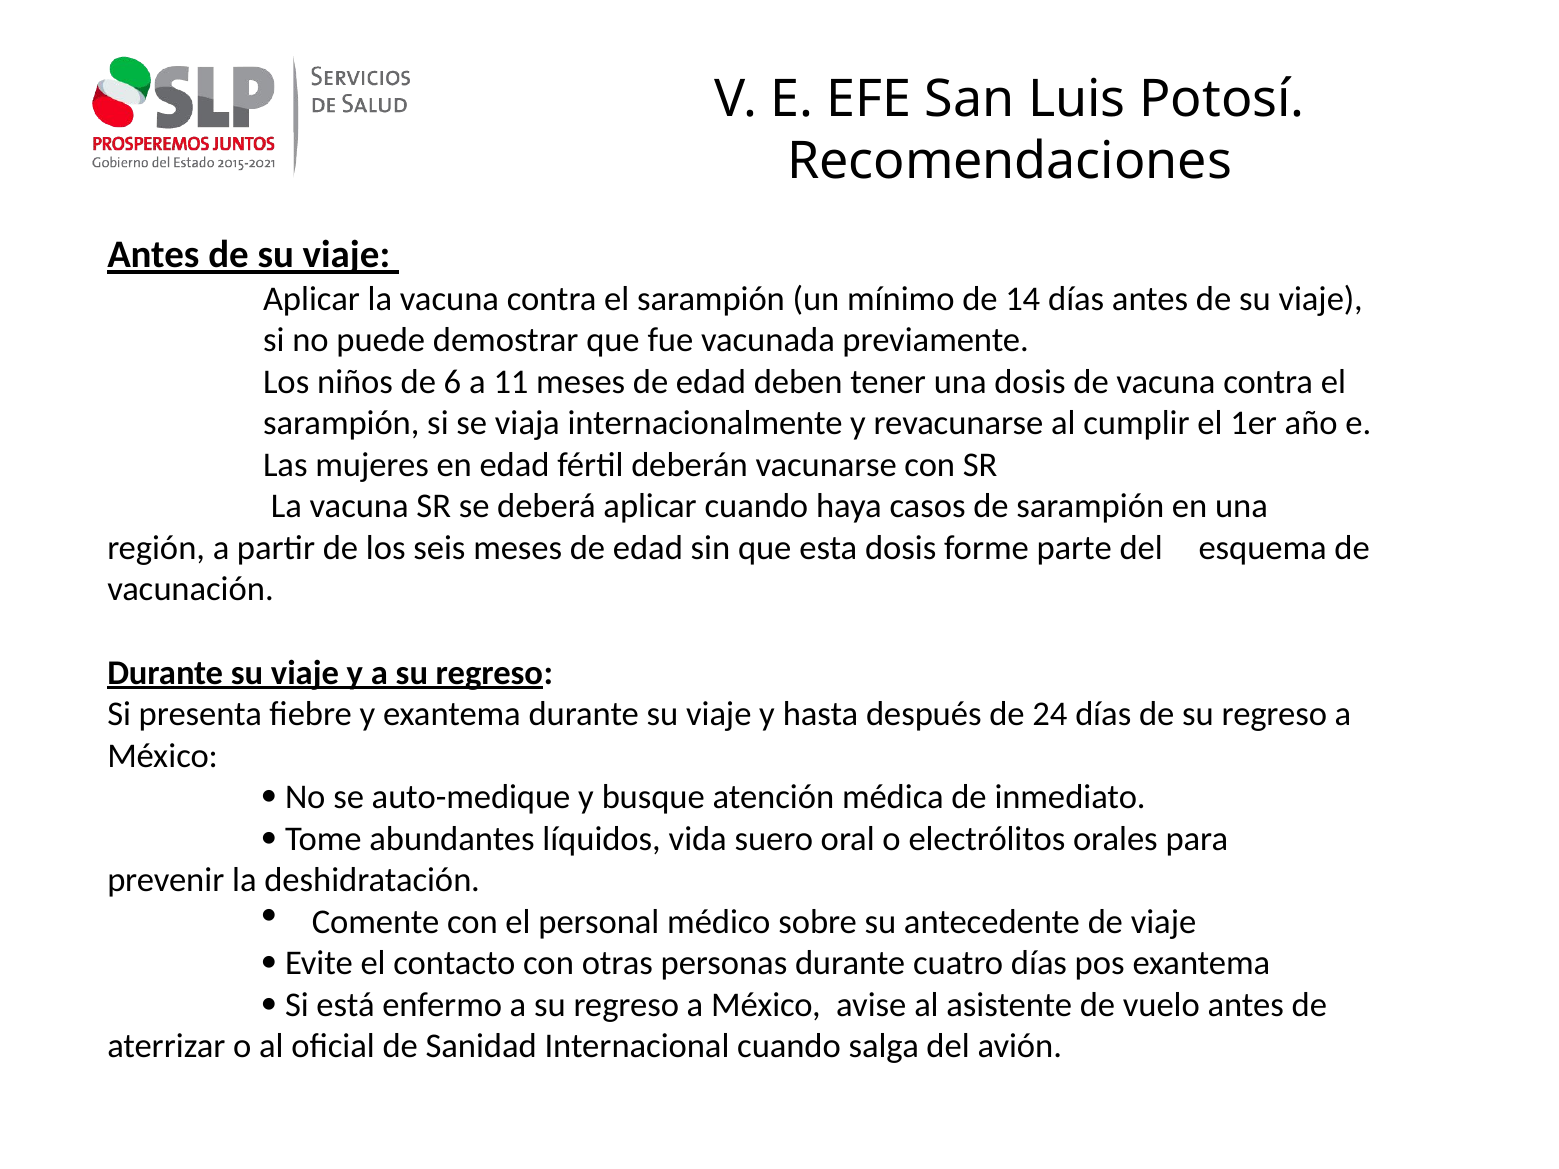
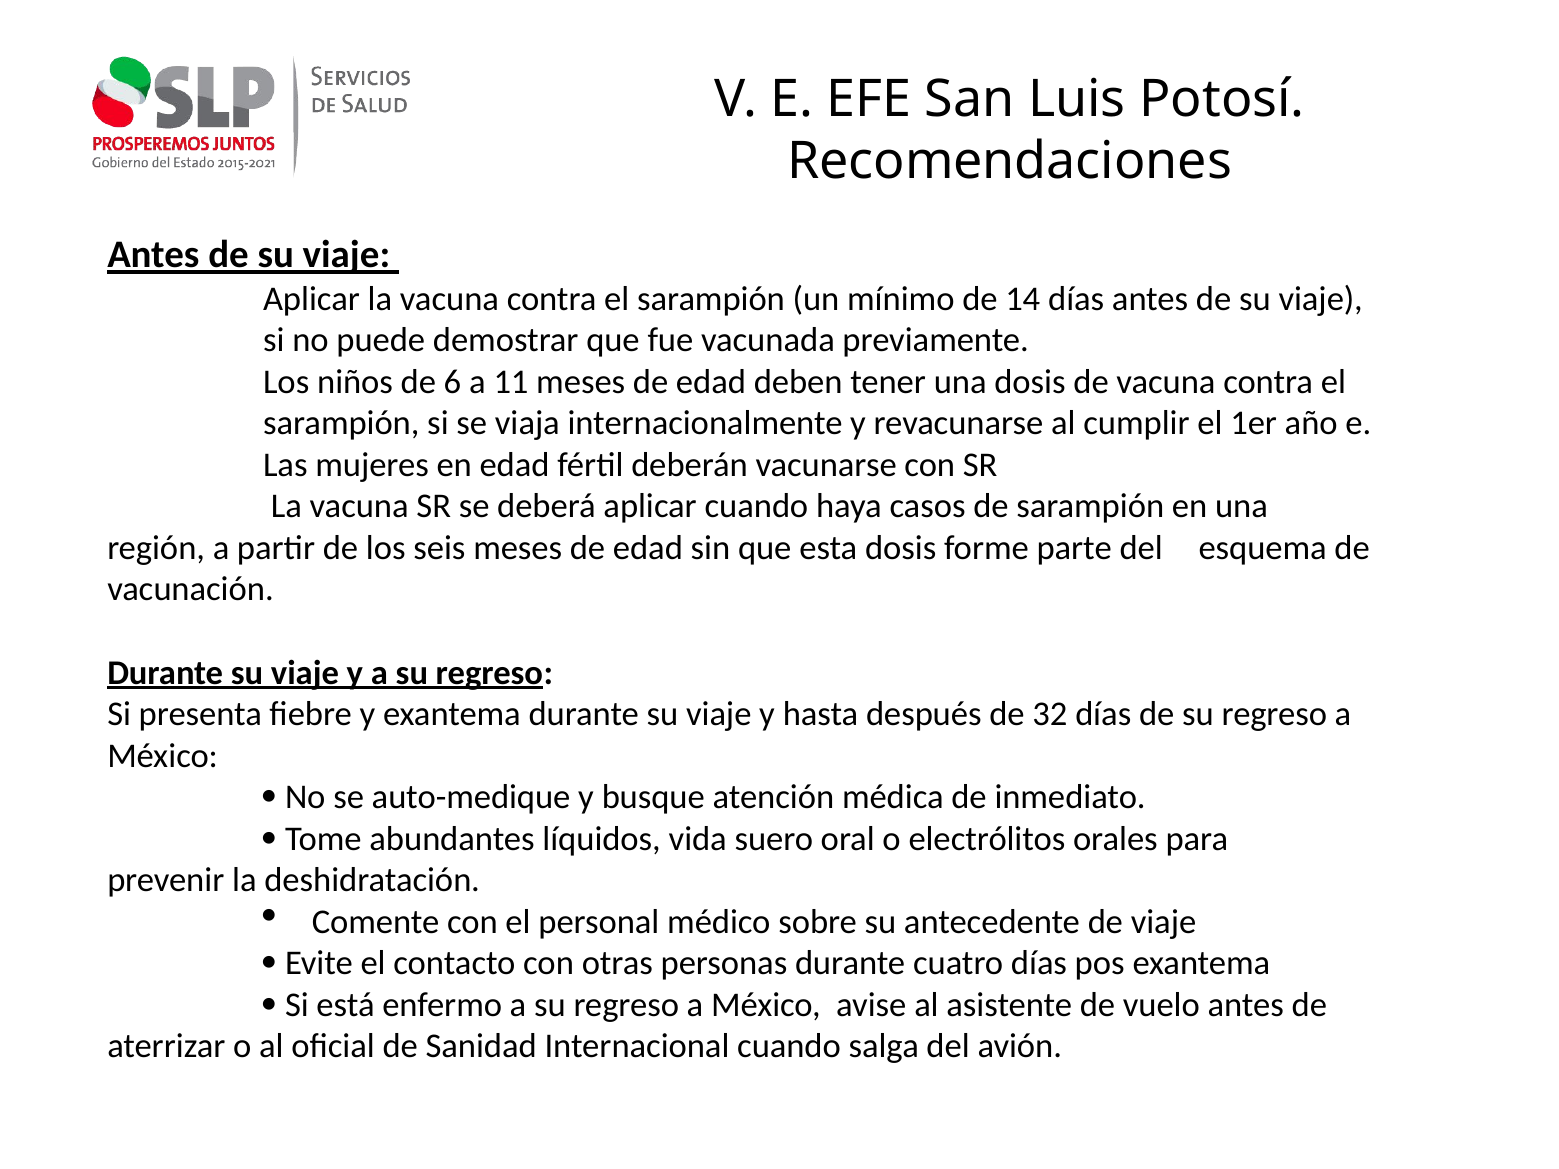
24: 24 -> 32
